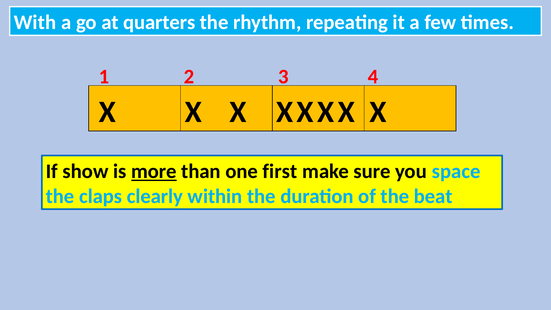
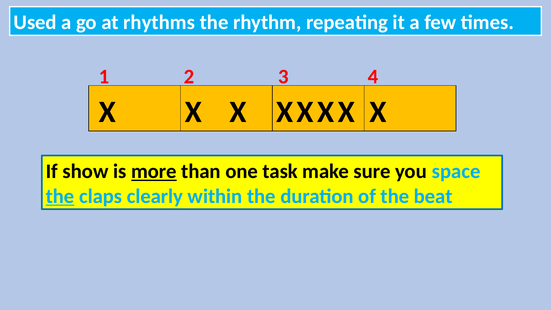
With: With -> Used
quarters: quarters -> rhythms
first: first -> task
the at (60, 196) underline: none -> present
